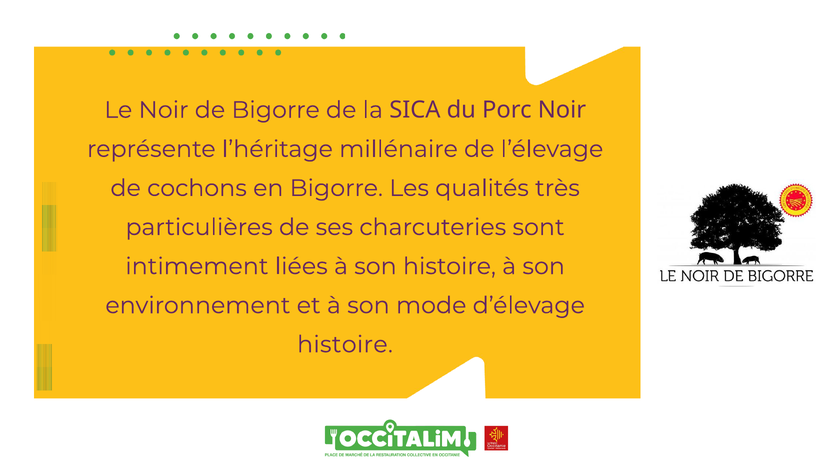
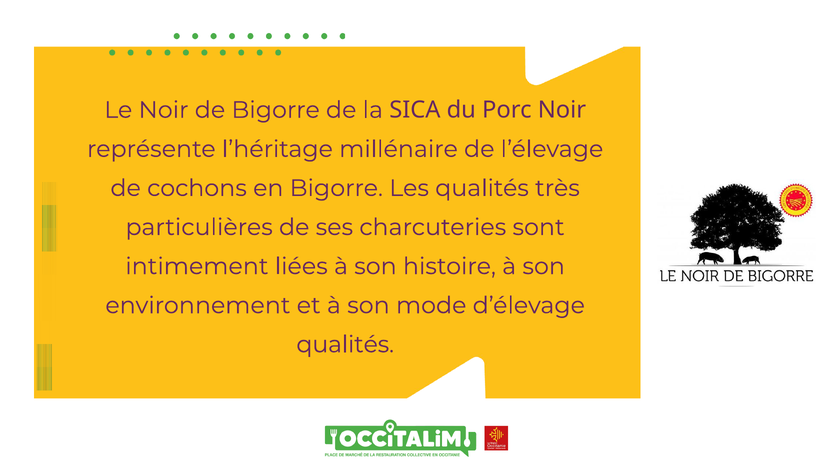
histoire at (345, 345): histoire -> qualités
